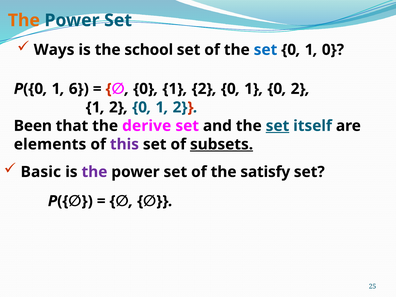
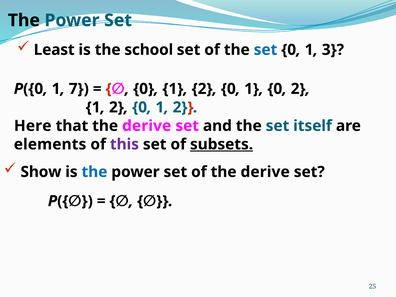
The at (24, 20) colour: orange -> black
Ways: Ways -> Least
0 at (333, 50): 0 -> 3
6: 6 -> 7
Been: Been -> Here
set at (278, 126) underline: present -> none
Basic: Basic -> Show
the at (94, 172) colour: purple -> blue
of the satisfy: satisfy -> derive
